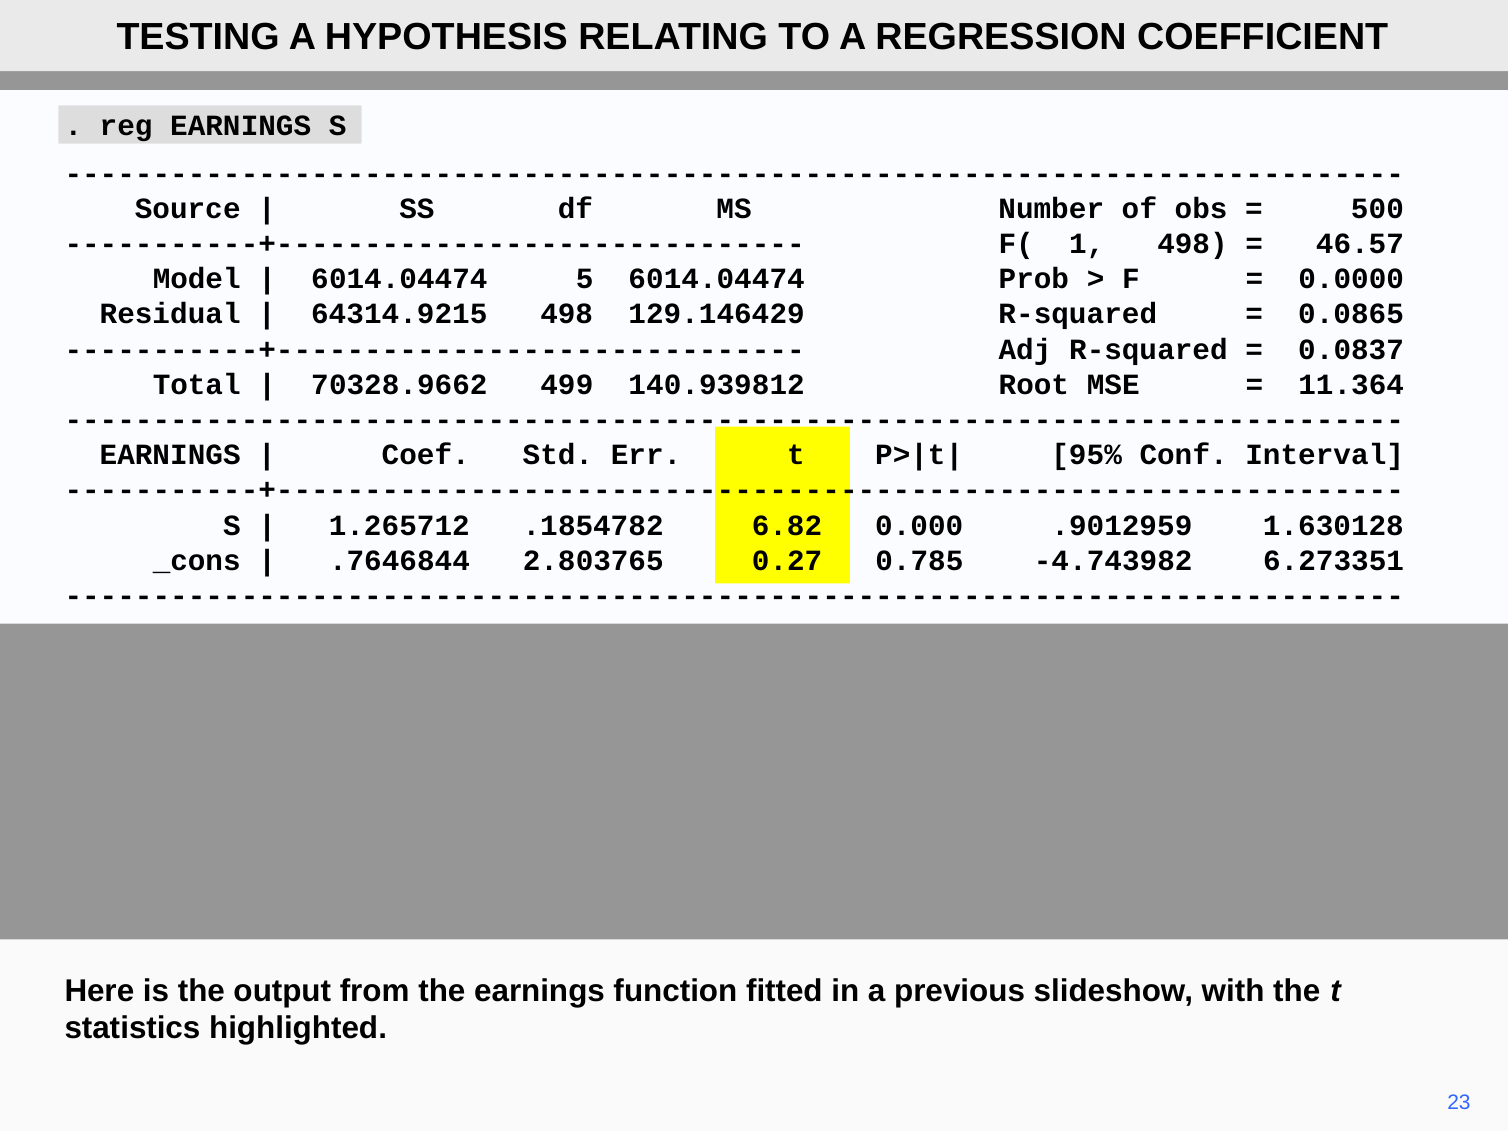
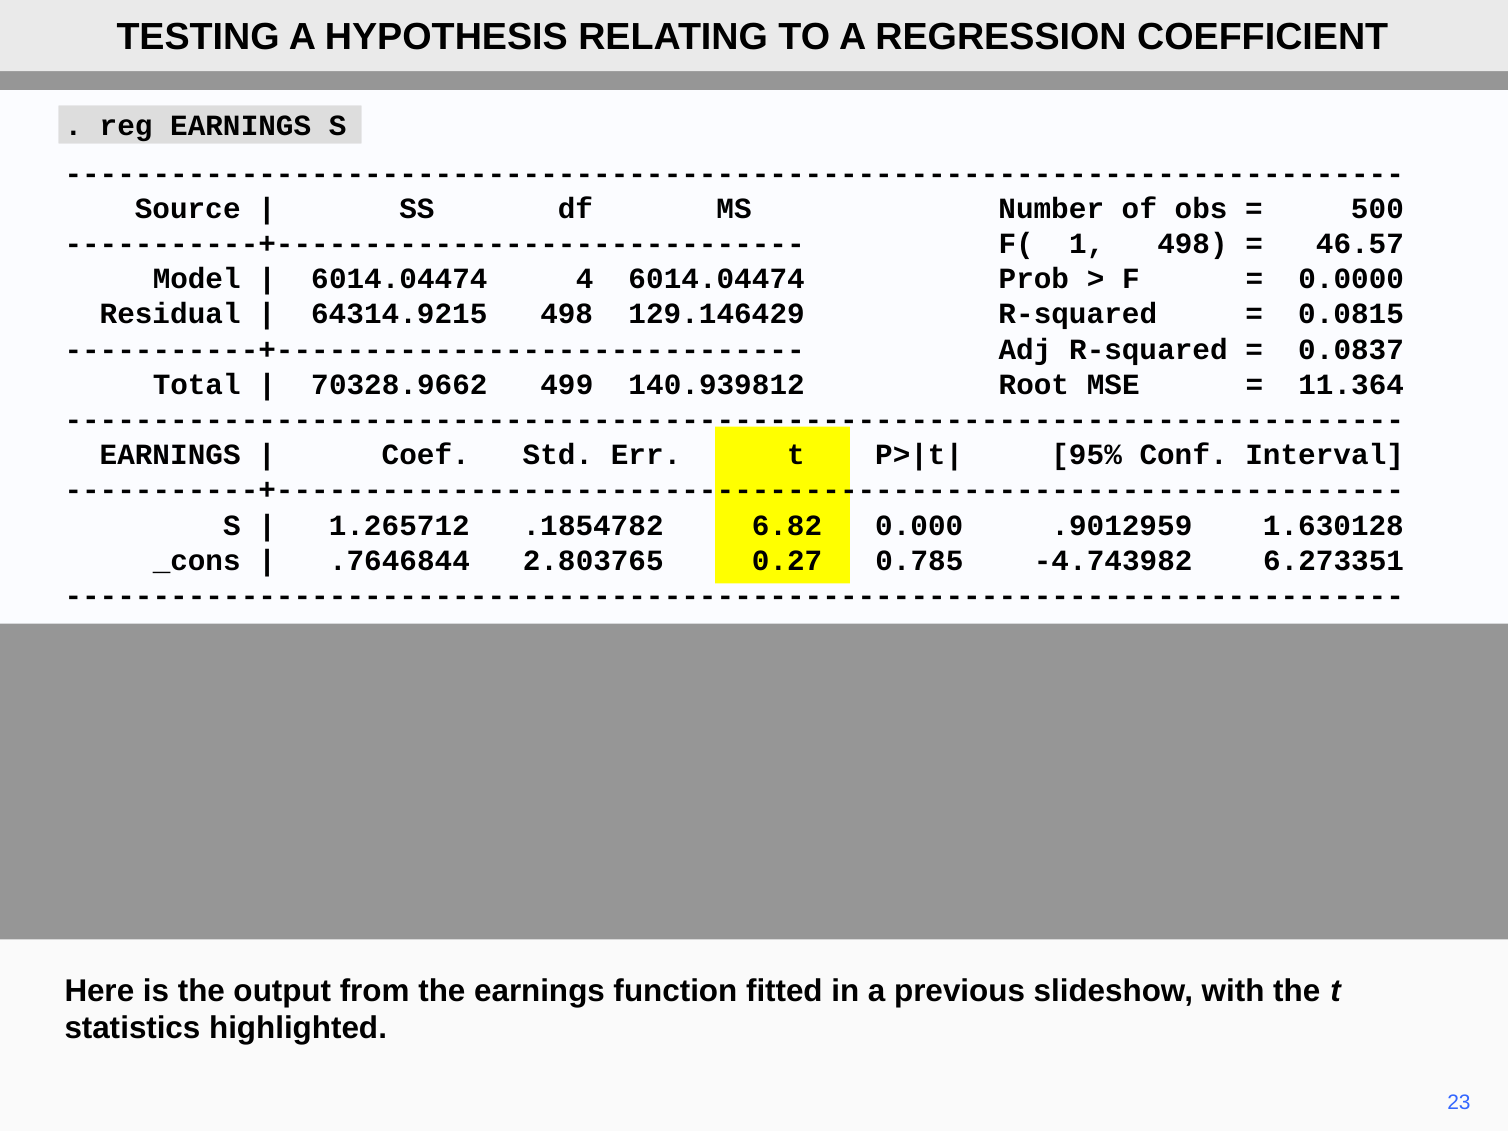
5: 5 -> 4
0.0865: 0.0865 -> 0.0815
